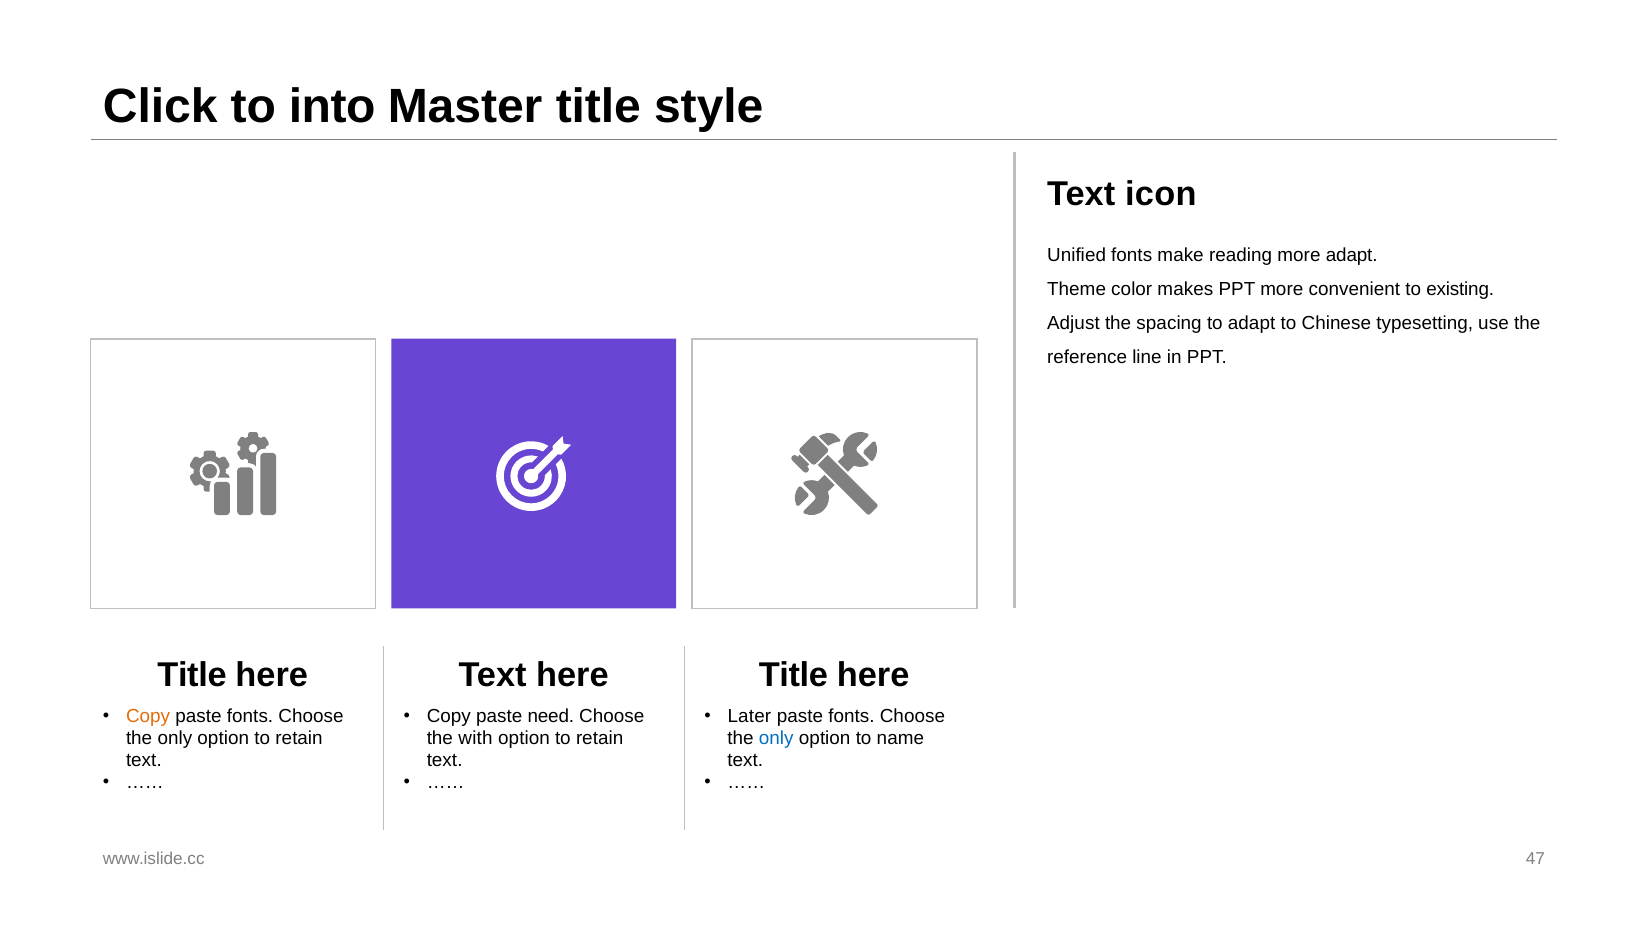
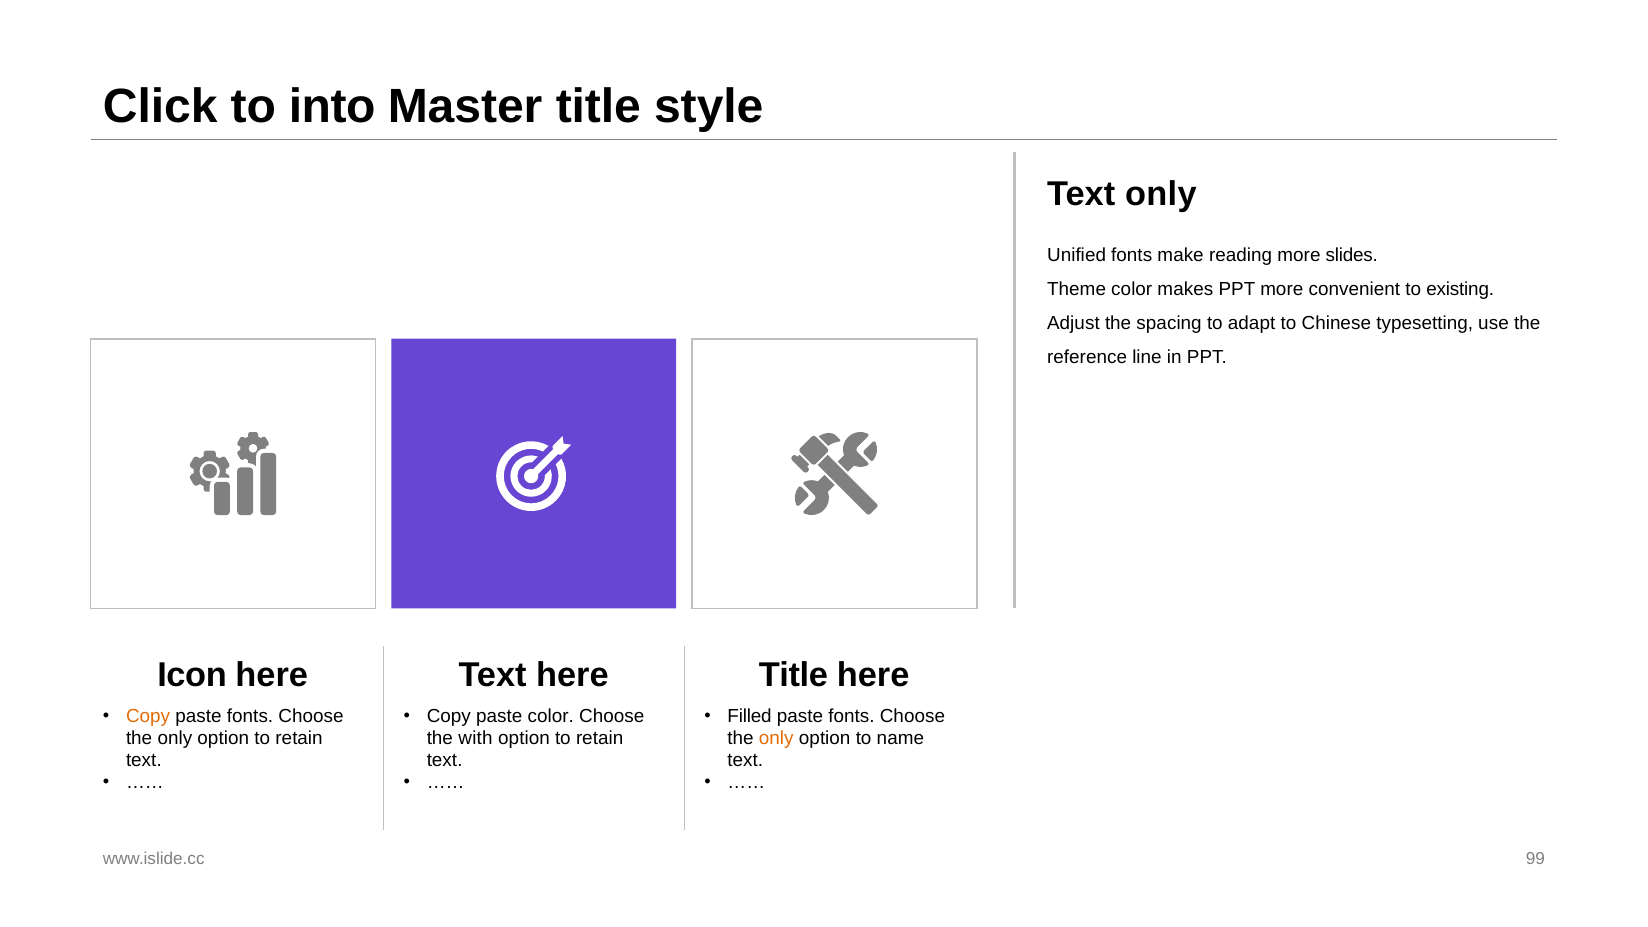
Text icon: icon -> only
more adapt: adapt -> slides
Title at (192, 676): Title -> Icon
paste need: need -> color
Later: Later -> Filled
only at (776, 738) colour: blue -> orange
47: 47 -> 99
